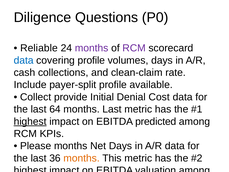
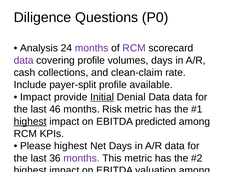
Reliable: Reliable -> Analysis
data at (24, 60) colour: blue -> purple
Collect at (36, 97): Collect -> Impact
Initial underline: none -> present
Denial Cost: Cost -> Data
64: 64 -> 46
months Last: Last -> Risk
Please months: months -> highest
months at (82, 158) colour: orange -> purple
